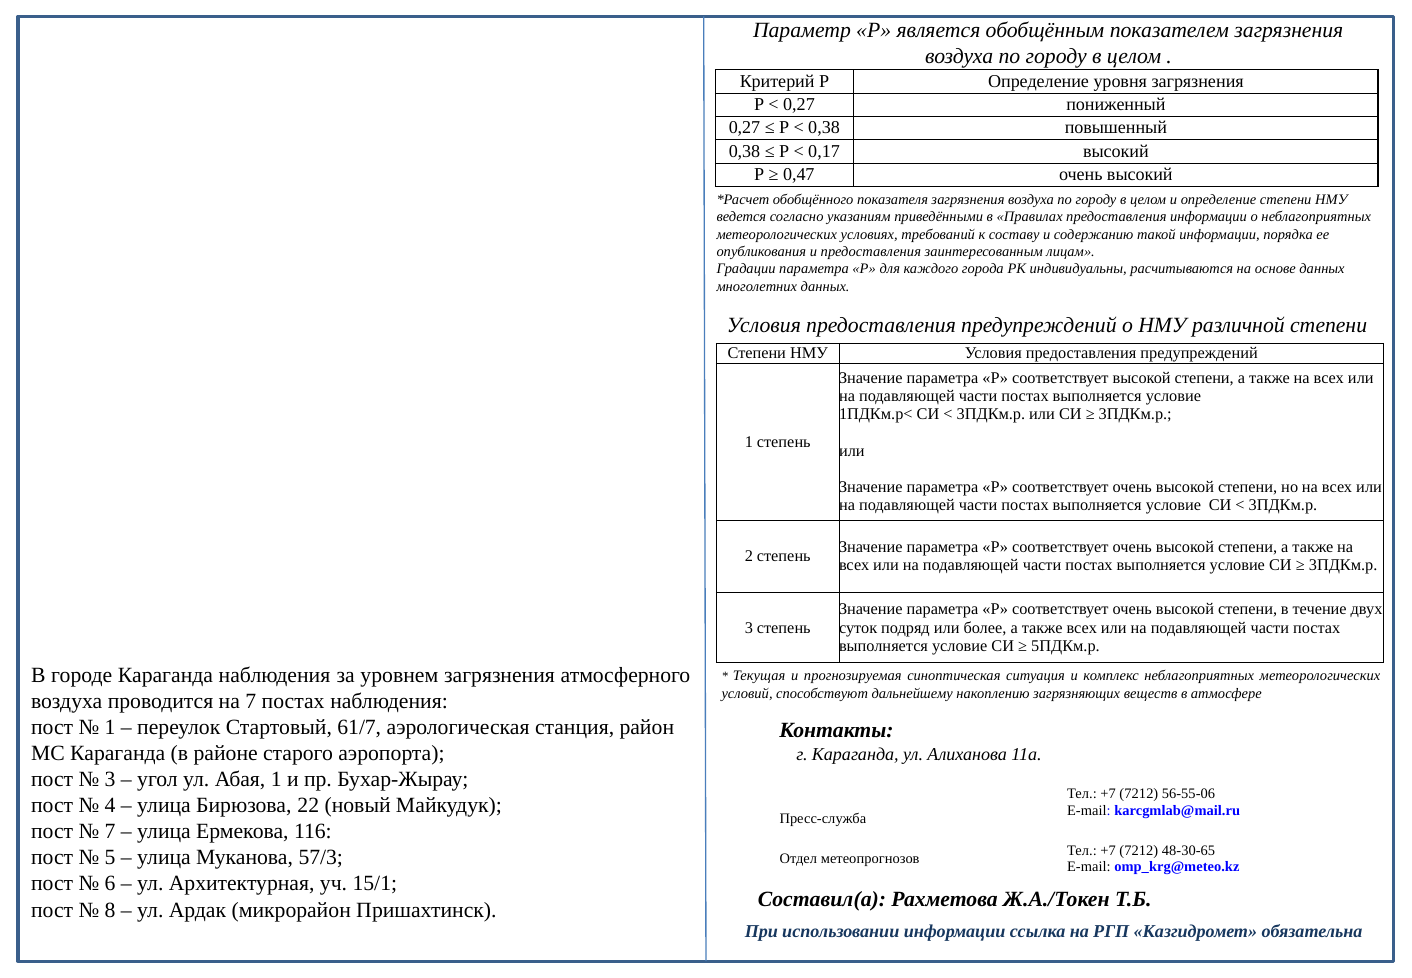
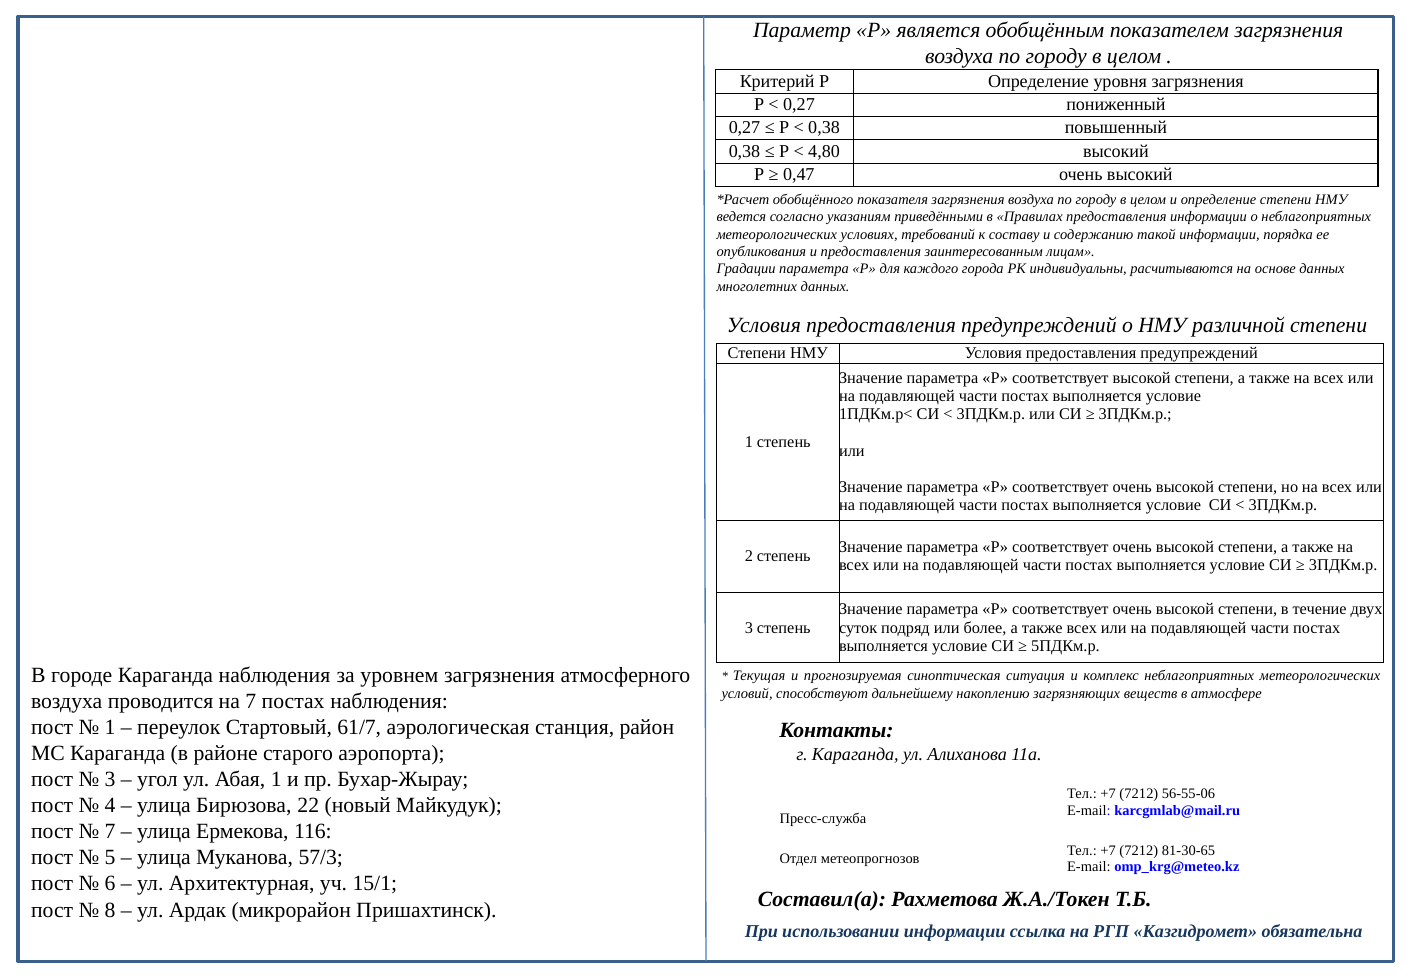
0,17: 0,17 -> 4,80
48-30-65: 48-30-65 -> 81-30-65
